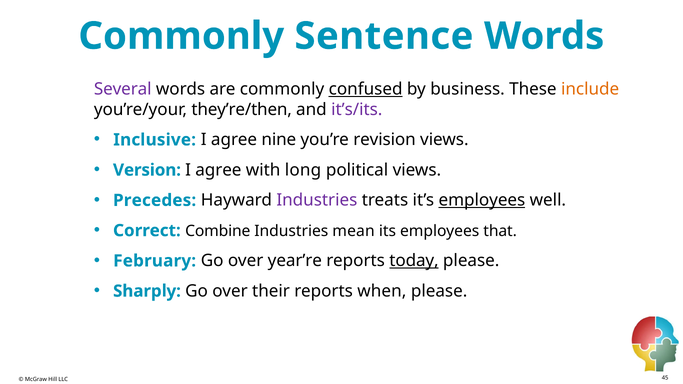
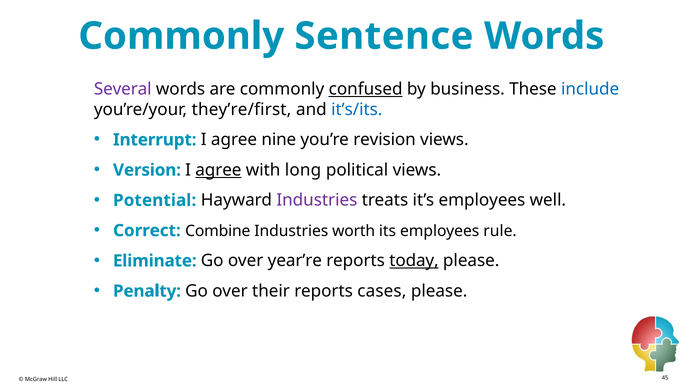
include colour: orange -> blue
they’re/then: they’re/then -> they’re/first
it’s/its colour: purple -> blue
Inclusive: Inclusive -> Interrupt
agree at (218, 170) underline: none -> present
Precedes: Precedes -> Potential
employees at (482, 200) underline: present -> none
mean: mean -> worth
that: that -> rule
February: February -> Eliminate
Sharply: Sharply -> Penalty
when: when -> cases
